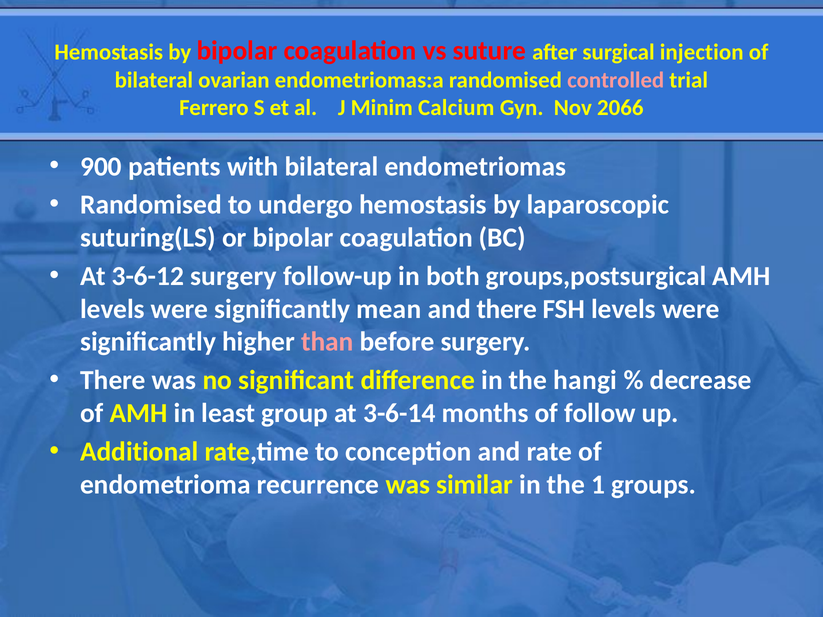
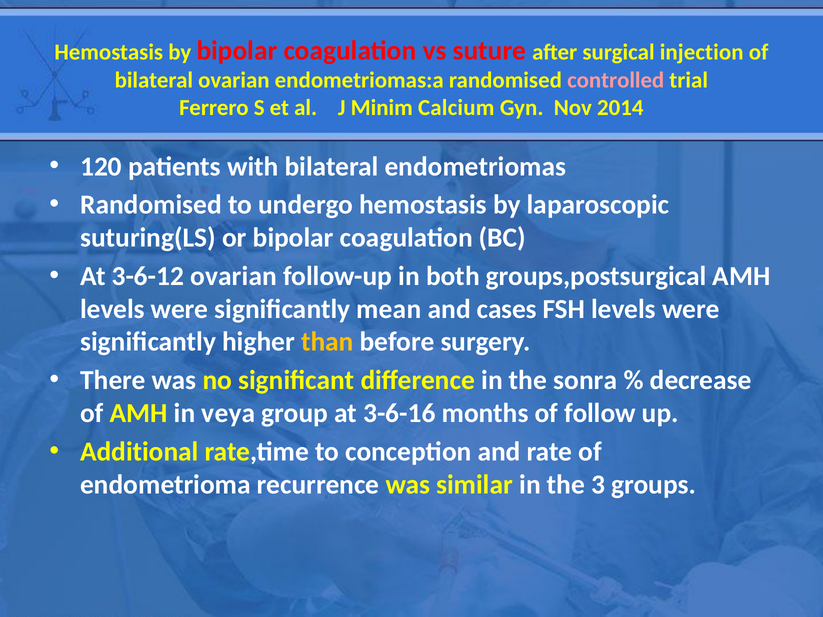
2066: 2066 -> 2014
900: 900 -> 120
3-6-12 surgery: surgery -> ovarian
and there: there -> cases
than colour: pink -> yellow
hangi: hangi -> sonra
least: least -> veya
3-6-14: 3-6-14 -> 3-6-16
1: 1 -> 3
